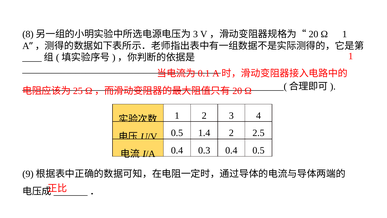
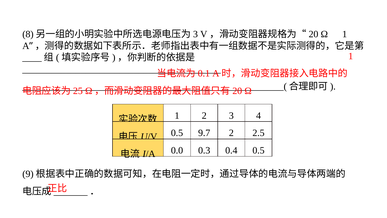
1.4: 1.4 -> 9.7
0.4 at (177, 150): 0.4 -> 0.0
